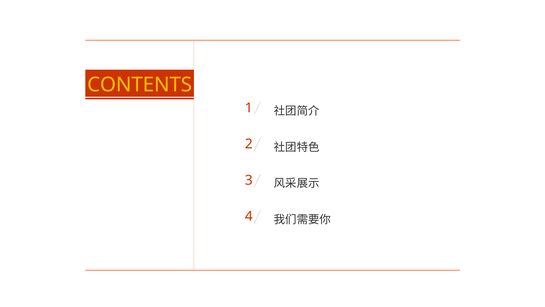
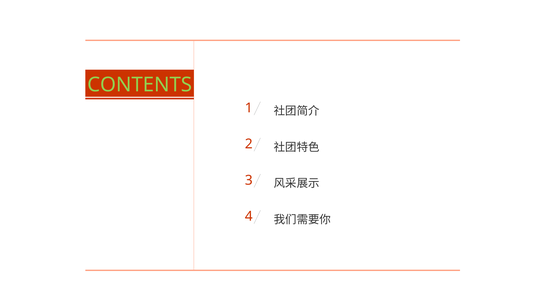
CONTENTS colour: yellow -> light green
